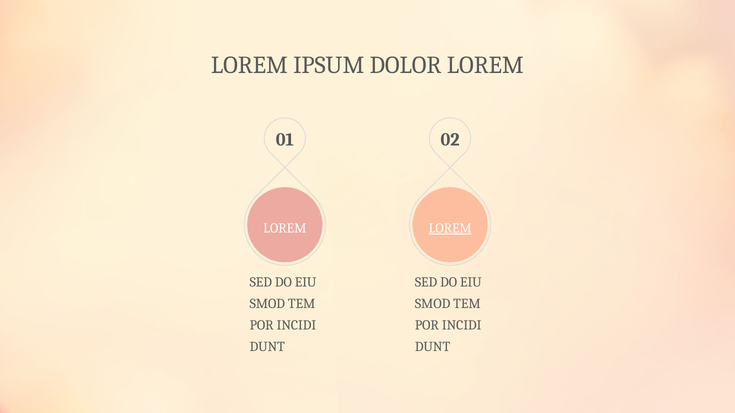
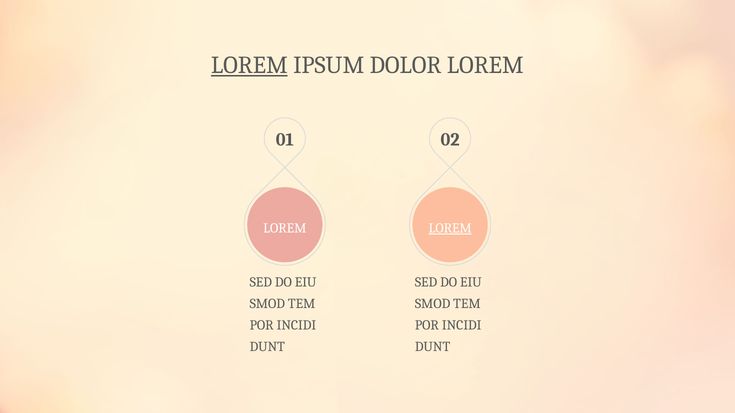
LOREM at (249, 65) underline: none -> present
